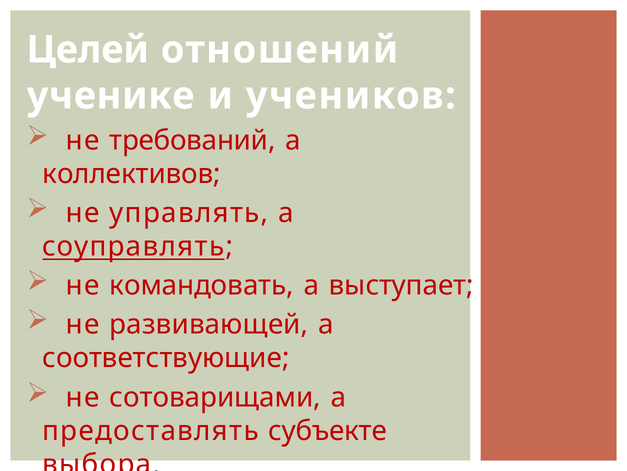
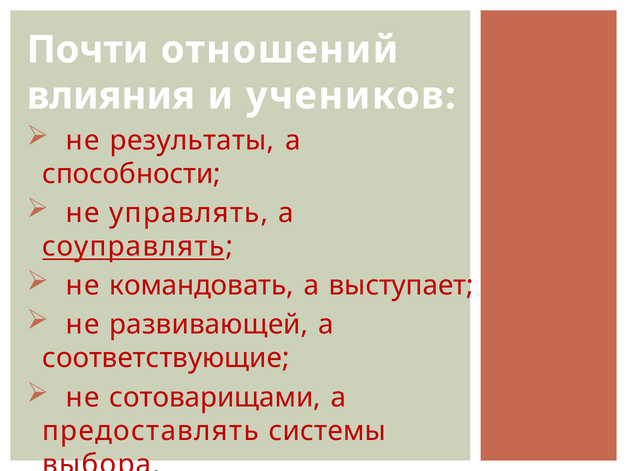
Целей: Целей -> Почти
ученике: ученике -> влияния
требований: требований -> результаты
коллективов: коллективов -> способности
субъекте: субъекте -> системы
